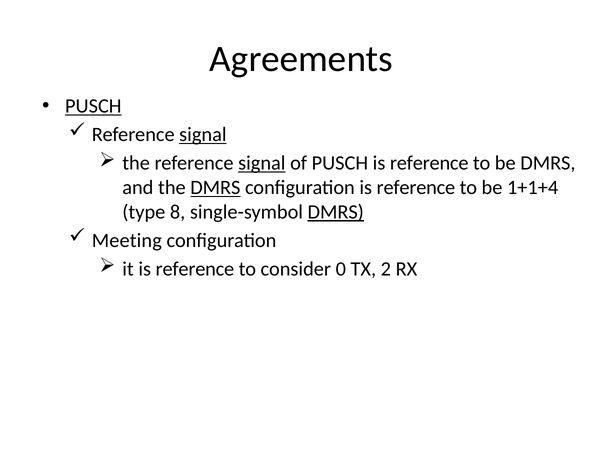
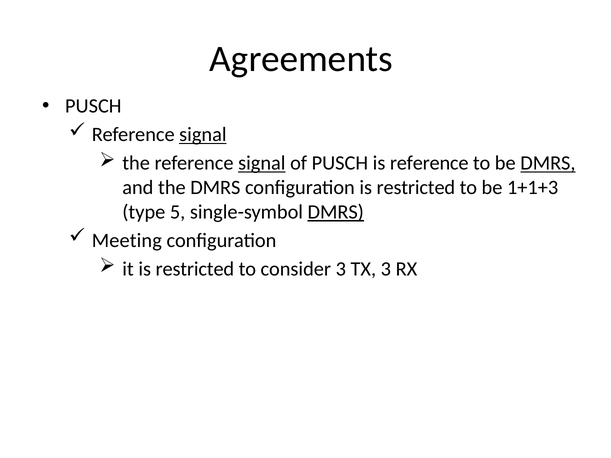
PUSCH at (93, 106) underline: present -> none
DMRS at (548, 163) underline: none -> present
DMRS at (215, 188) underline: present -> none
configuration is reference: reference -> restricted
1+1+4: 1+1+4 -> 1+1+3
8: 8 -> 5
it is reference: reference -> restricted
consider 0: 0 -> 3
TX 2: 2 -> 3
